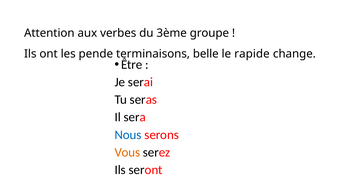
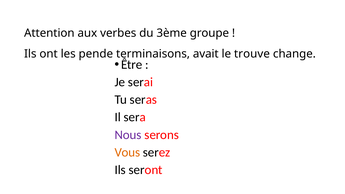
belle: belle -> avait
rapide: rapide -> trouve
Nous colour: blue -> purple
